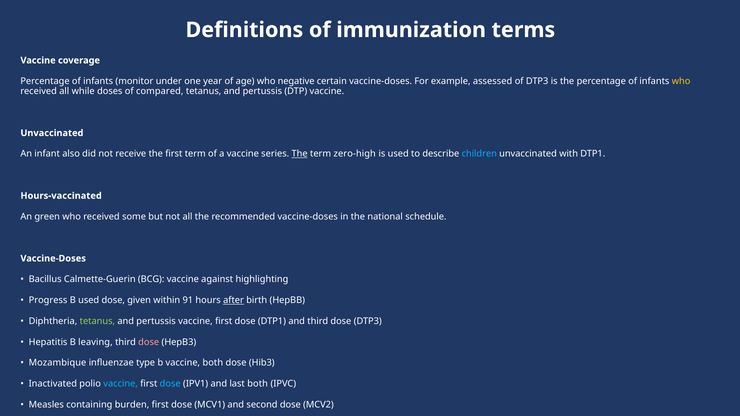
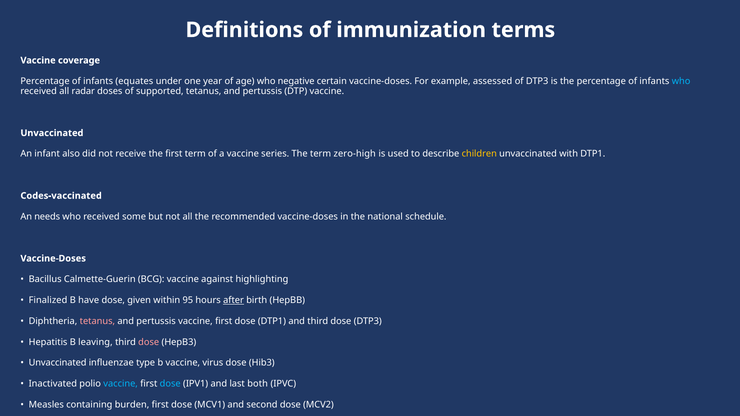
monitor: monitor -> equates
who at (681, 81) colour: yellow -> light blue
all while: while -> radar
compared: compared -> supported
The at (300, 154) underline: present -> none
children colour: light blue -> yellow
Hours-vaccinated: Hours-vaccinated -> Codes-vaccinated
green: green -> needs
Progress: Progress -> Finalized
B used: used -> have
91: 91 -> 95
tetanus at (97, 321) colour: light green -> pink
Mozambique at (58, 363): Mozambique -> Unvaccinated
vaccine both: both -> virus
